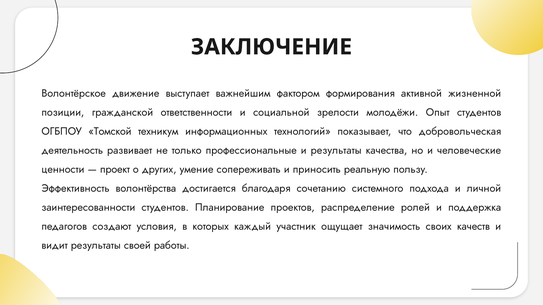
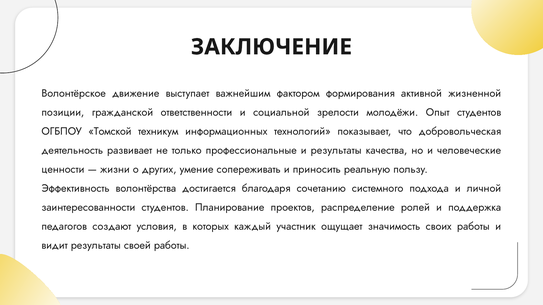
проект: проект -> жизни
своих качеств: качеств -> работы
